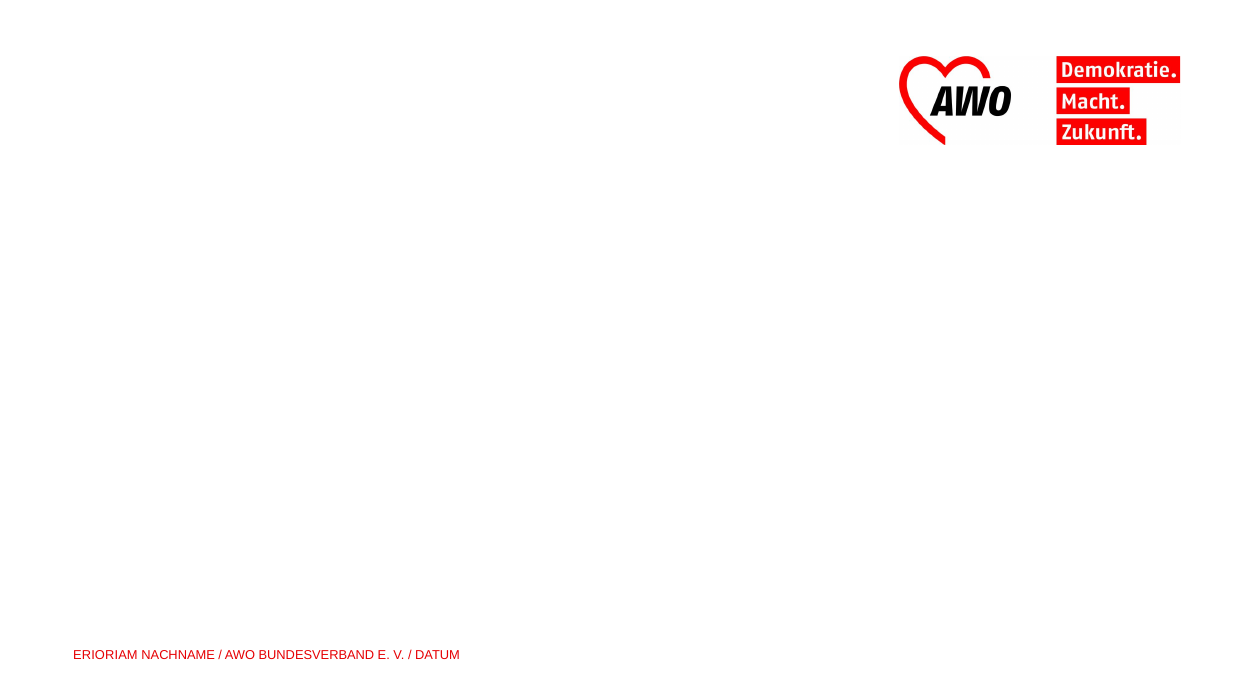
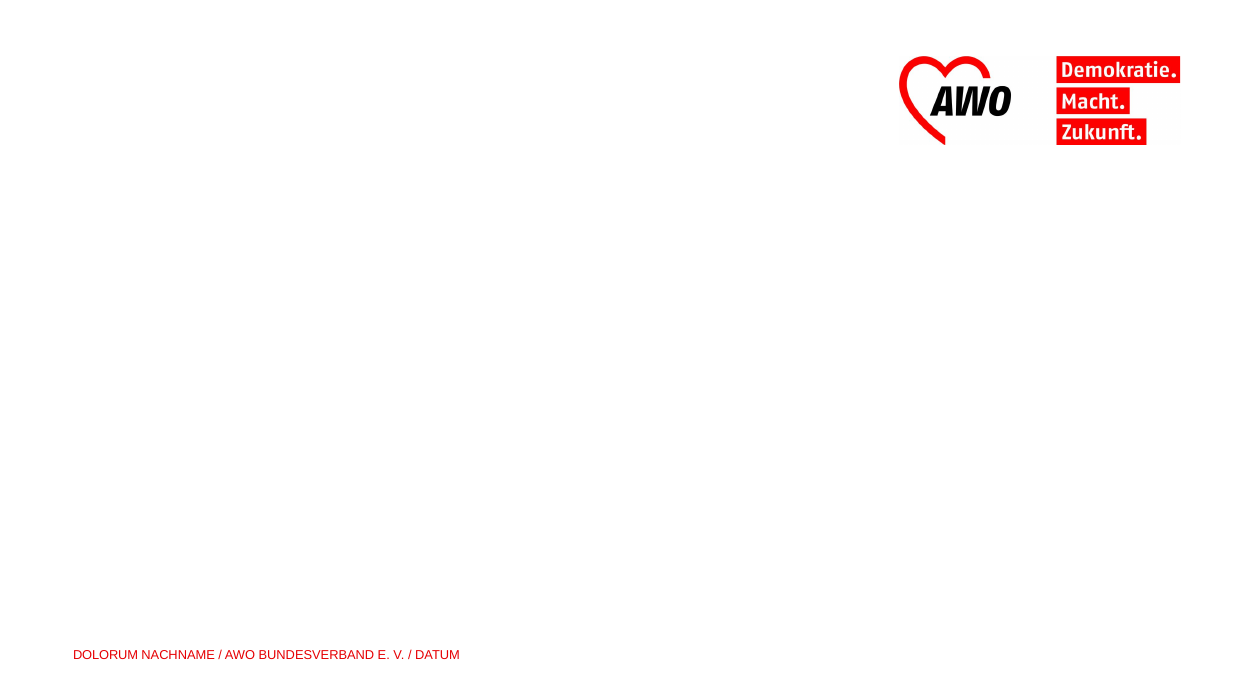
ERIORIAM: ERIORIAM -> DOLORUM
